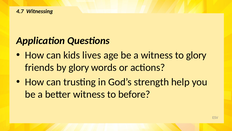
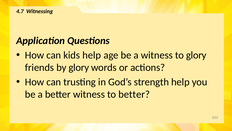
kids lives: lives -> help
to before: before -> better
